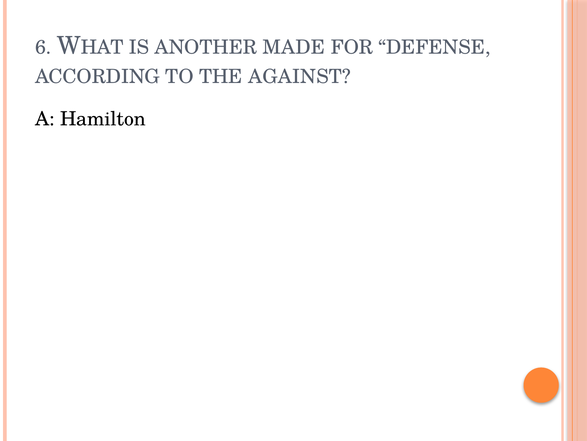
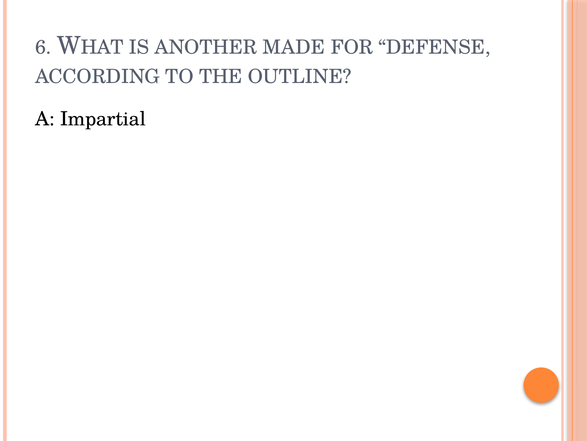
AGAINST: AGAINST -> OUTLINE
Hamilton: Hamilton -> Impartial
